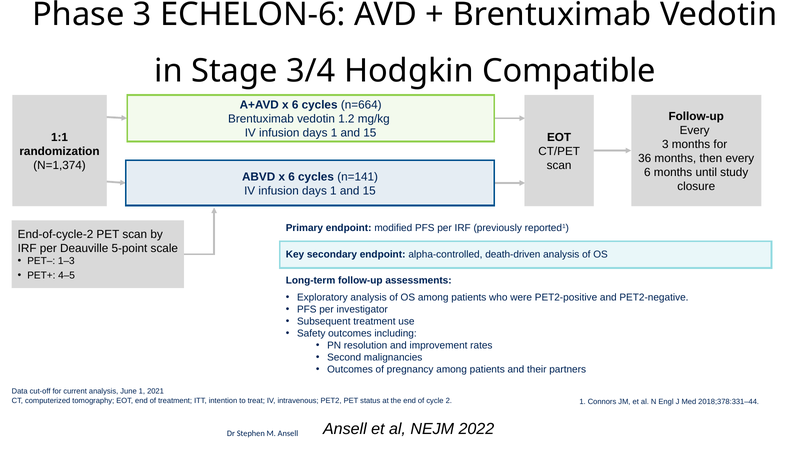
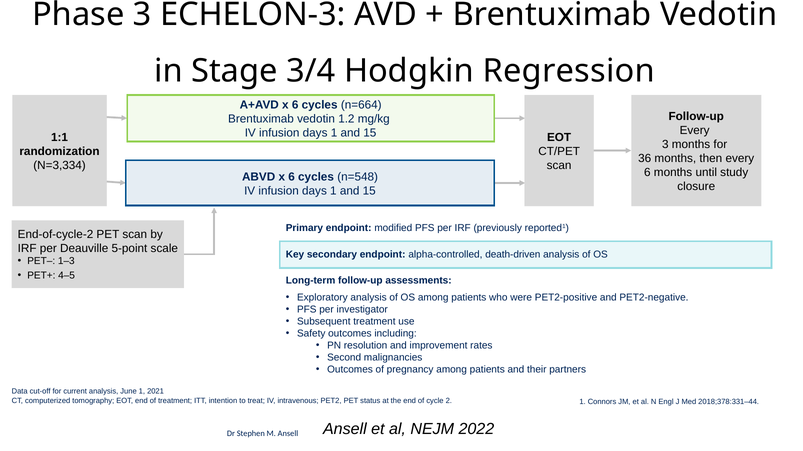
ECHELON-6: ECHELON-6 -> ECHELON-3
Compatible: Compatible -> Regression
N=1,374: N=1,374 -> N=3,334
n=141: n=141 -> n=548
